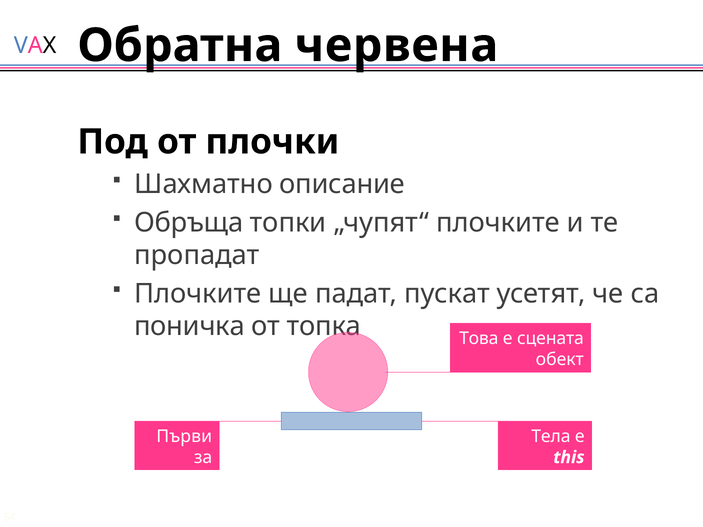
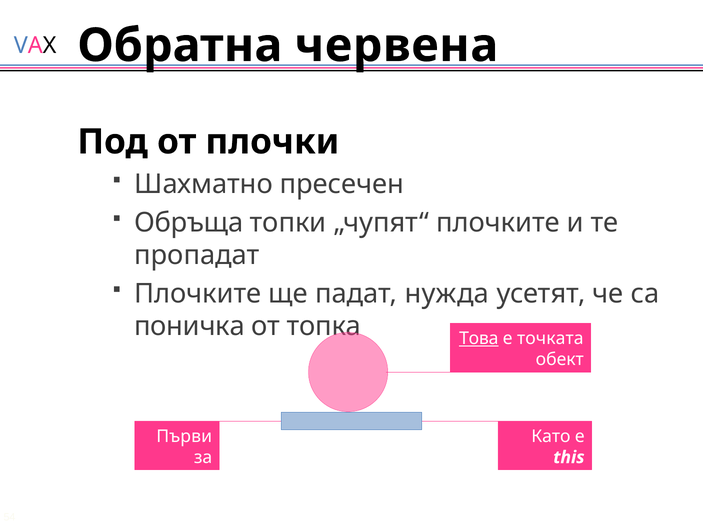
описание: описание -> пресечен
пускат: пускат -> нужда
Това underline: none -> present
сцената: сцената -> точката
Тела: Тела -> Като
